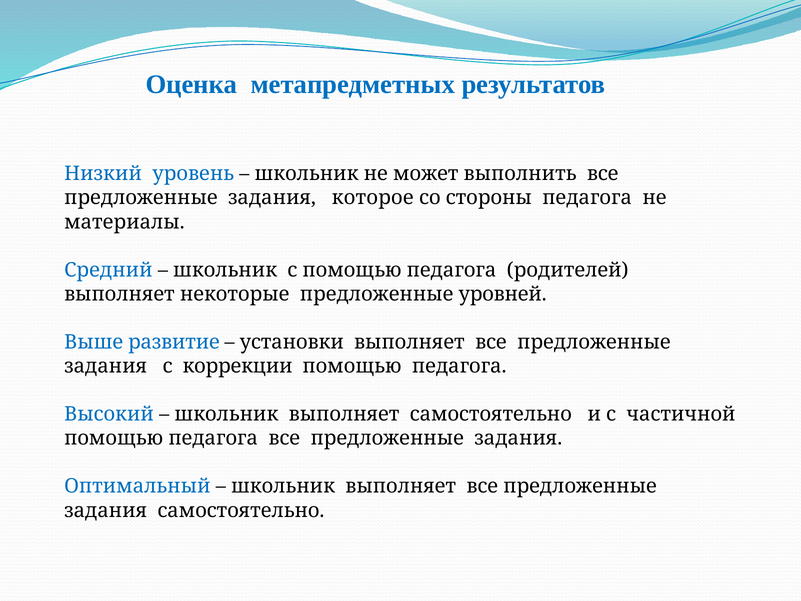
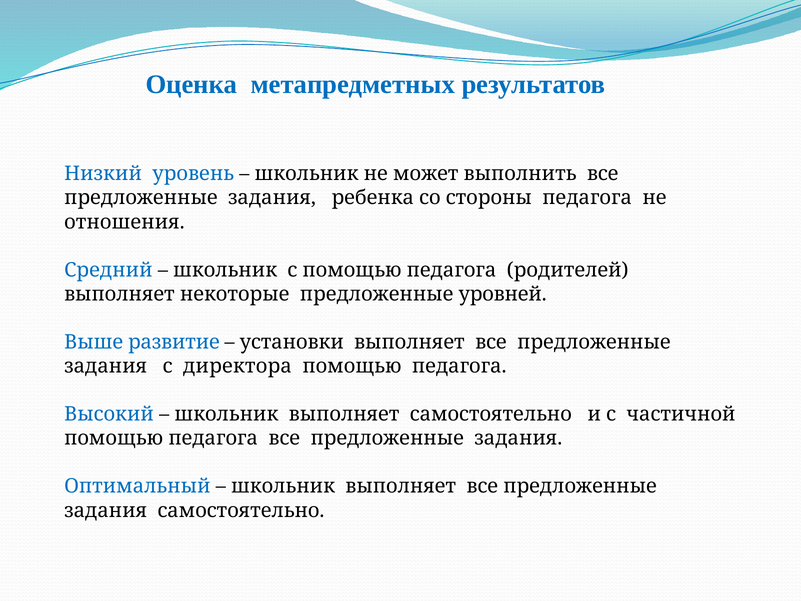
которое: которое -> ребенка
материалы: материалы -> отношения
коррекции: коррекции -> директора
